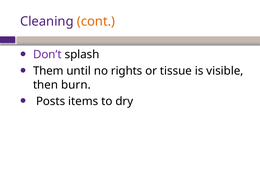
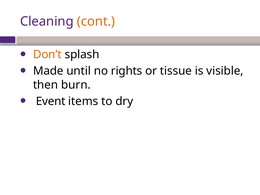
Don’t colour: purple -> orange
Them: Them -> Made
Posts: Posts -> Event
